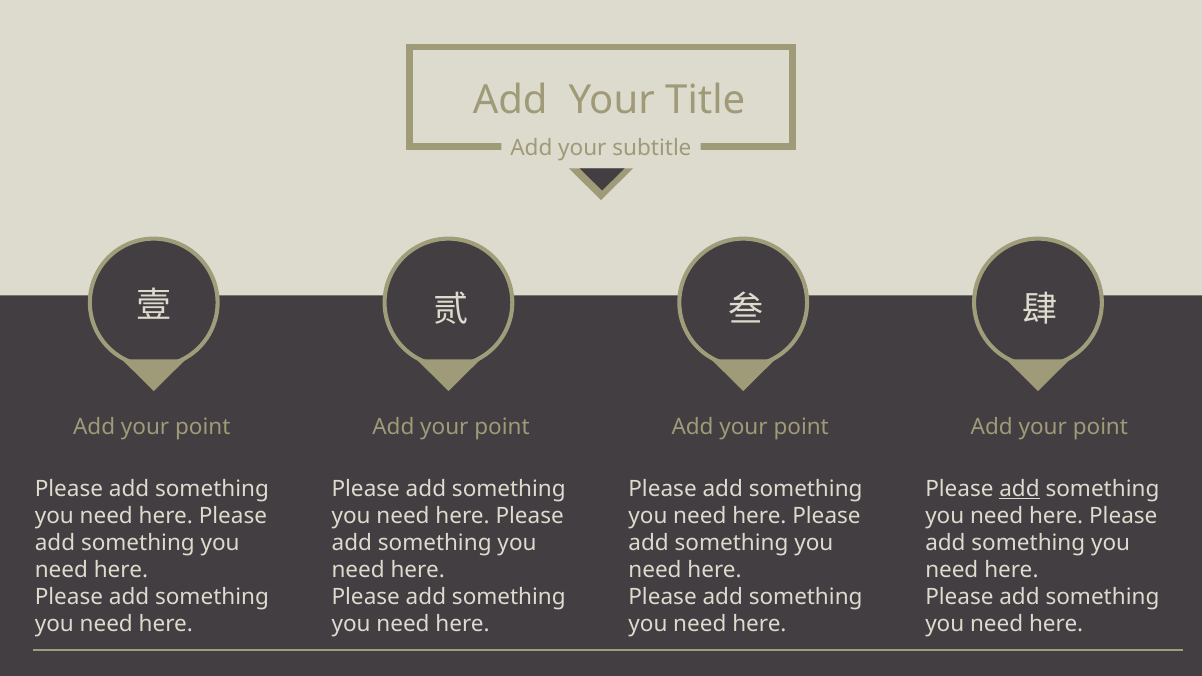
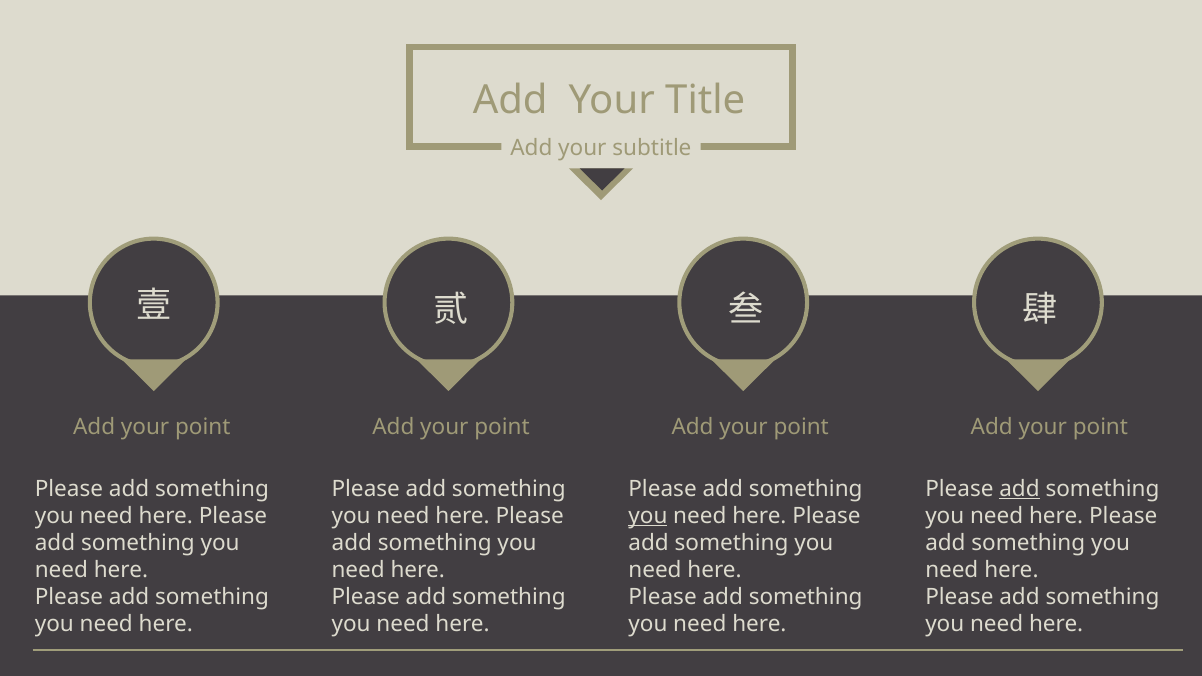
you at (648, 516) underline: none -> present
